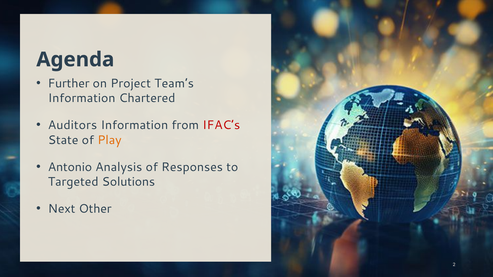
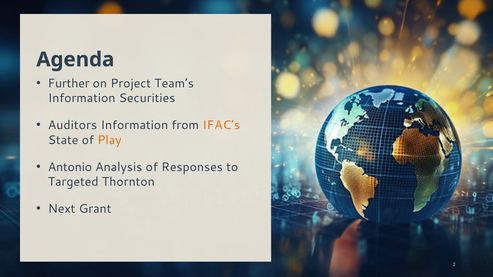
Chartered: Chartered -> Securities
IFAC’s colour: red -> orange
Solutions: Solutions -> Thornton
Other: Other -> Grant
